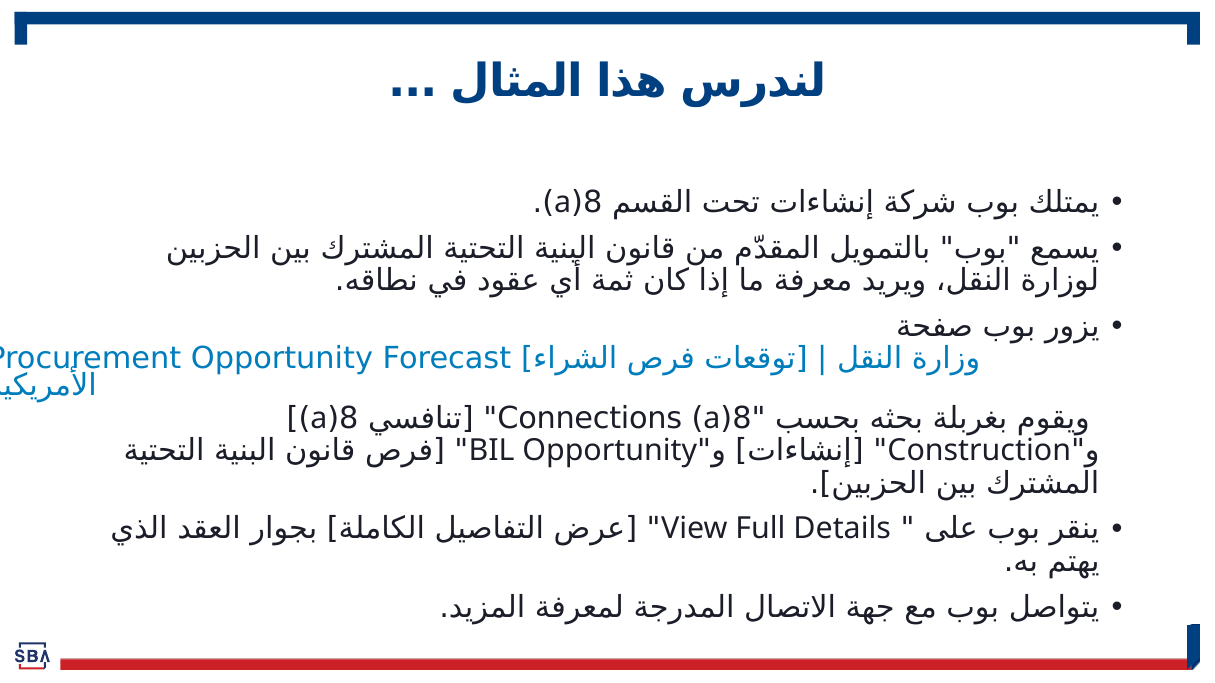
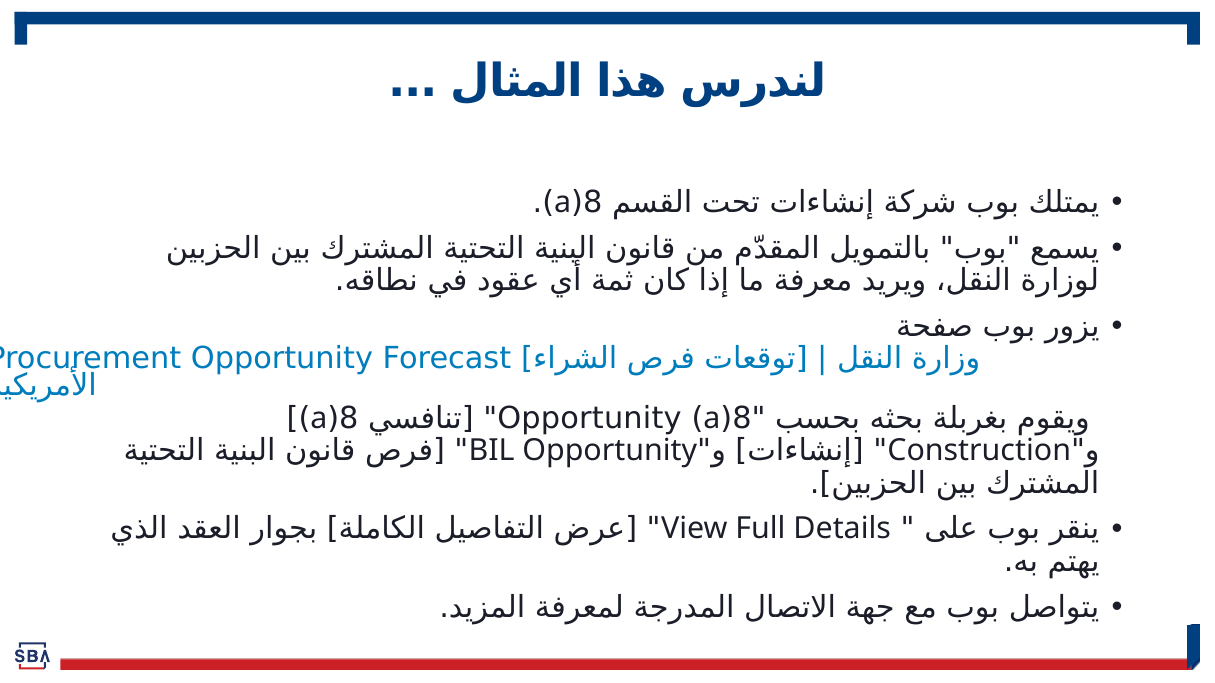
Connections at (590, 418): Connections -> Opportunity
